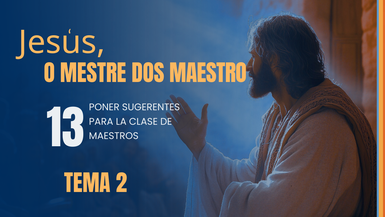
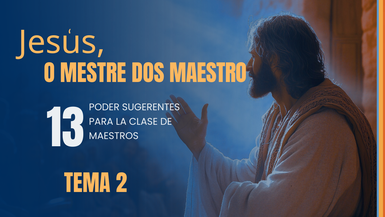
PONER: PONER -> PODER
